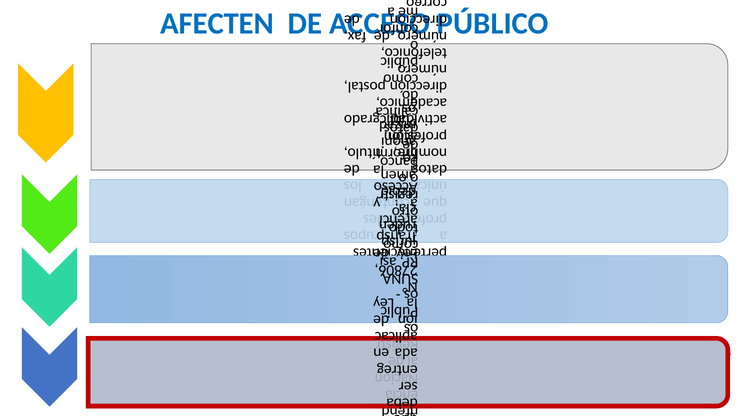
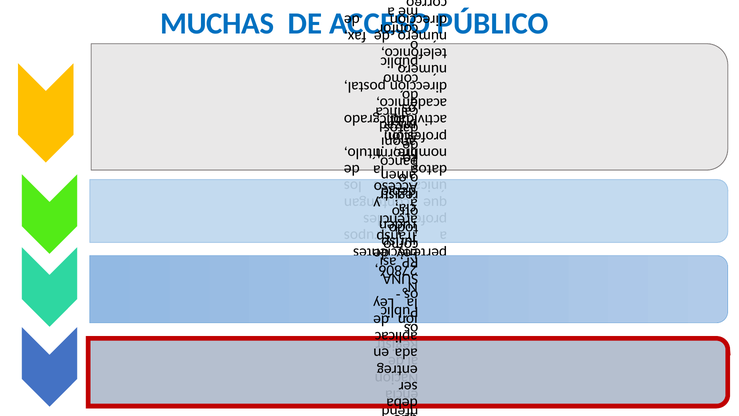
AFECTEN: AFECTEN -> MUCHAS
